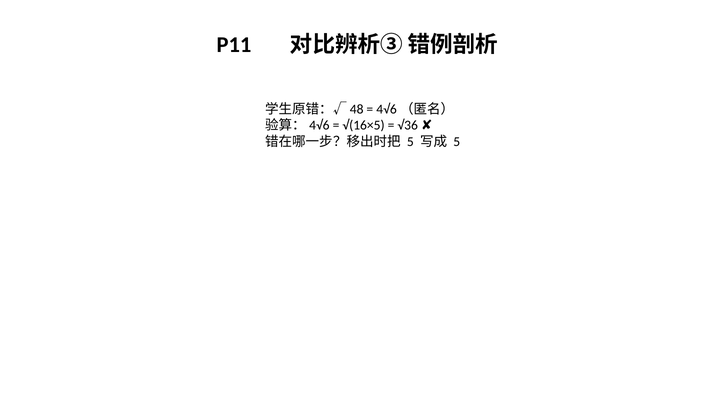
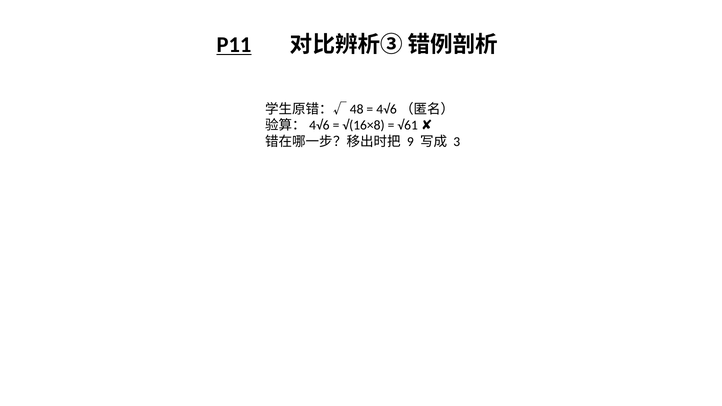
P11 underline: none -> present
√(16×5: √(16×5 -> √(16×8
√36: √36 -> √61
5 at (410, 142): 5 -> 9
5 at (457, 142): 5 -> 3
